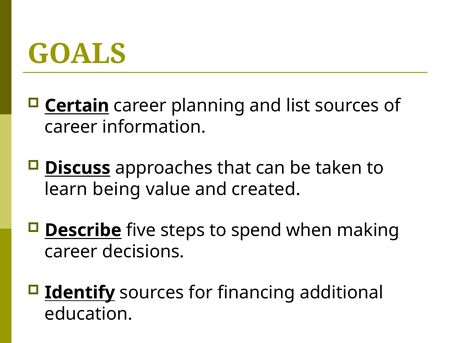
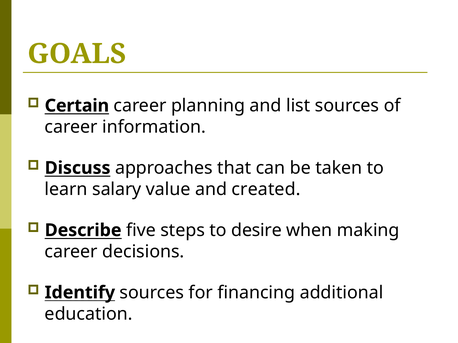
being: being -> salary
spend: spend -> desire
